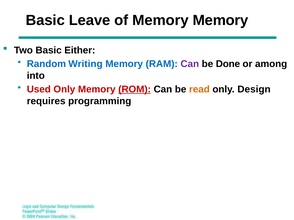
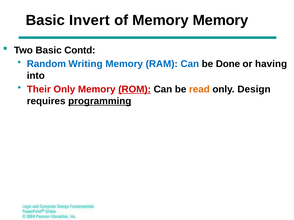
Leave: Leave -> Invert
Either: Either -> Contd
Can at (190, 64) colour: purple -> blue
among: among -> having
Used: Used -> Their
programming underline: none -> present
